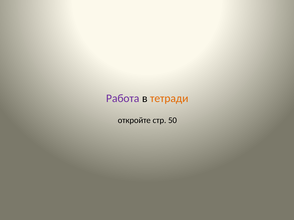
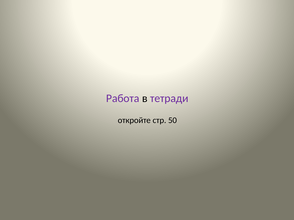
тетради colour: orange -> purple
